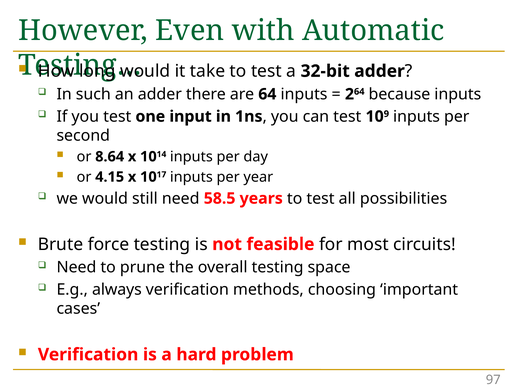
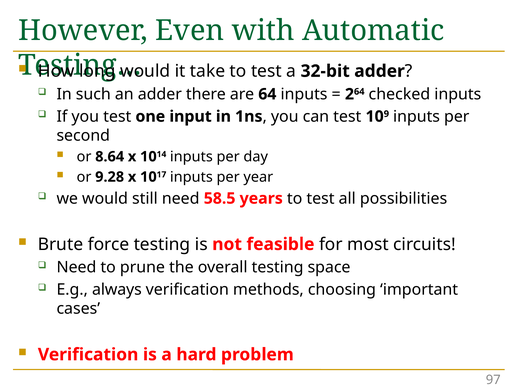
because: because -> checked
4.15: 4.15 -> 9.28
